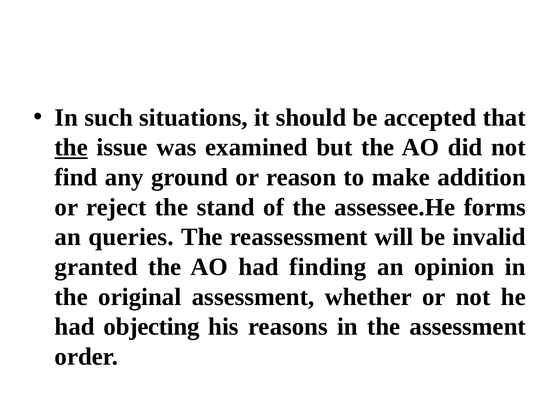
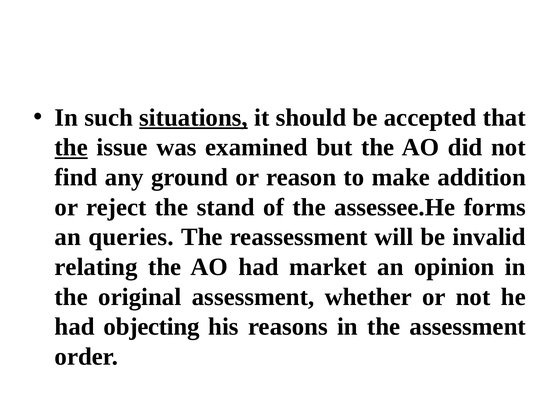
situations underline: none -> present
granted: granted -> relating
finding: finding -> market
